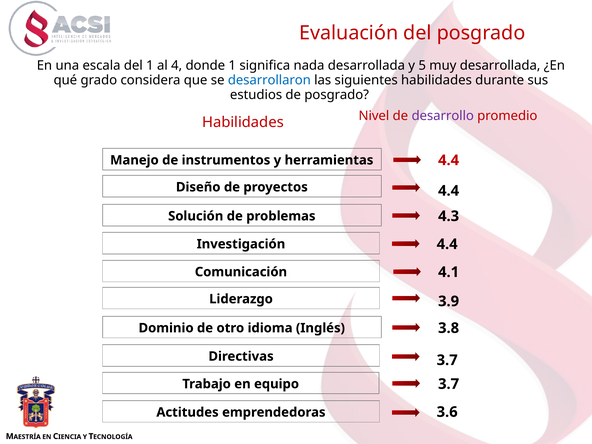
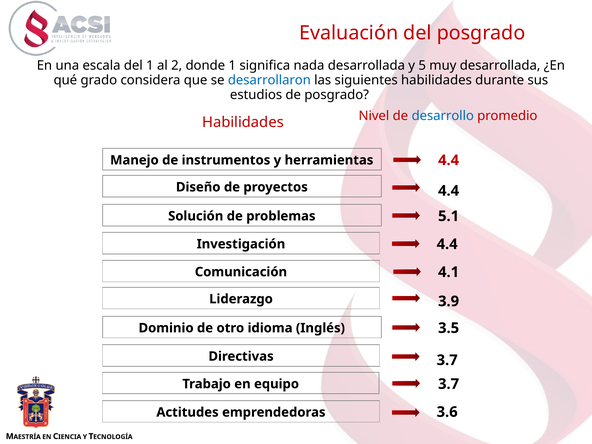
4: 4 -> 2
desarrollo colour: purple -> blue
4.3: 4.3 -> 5.1
3.8: 3.8 -> 3.5
